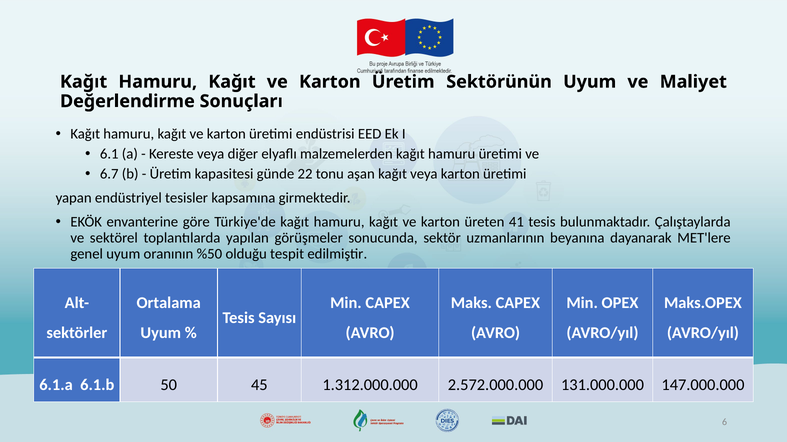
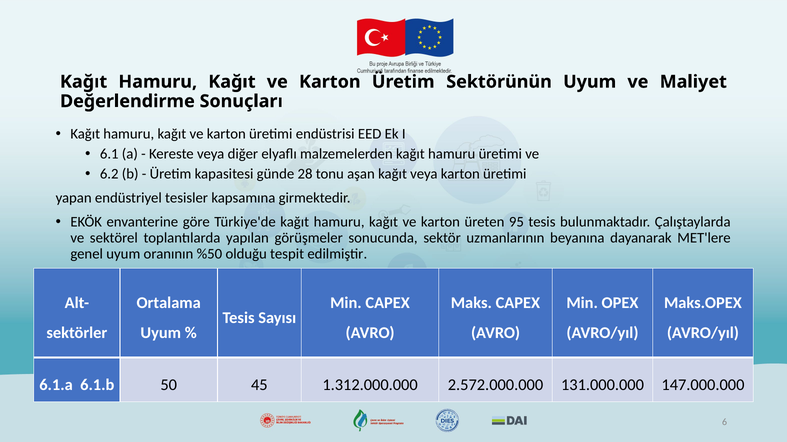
6.7: 6.7 -> 6.2
22: 22 -> 28
41: 41 -> 95
